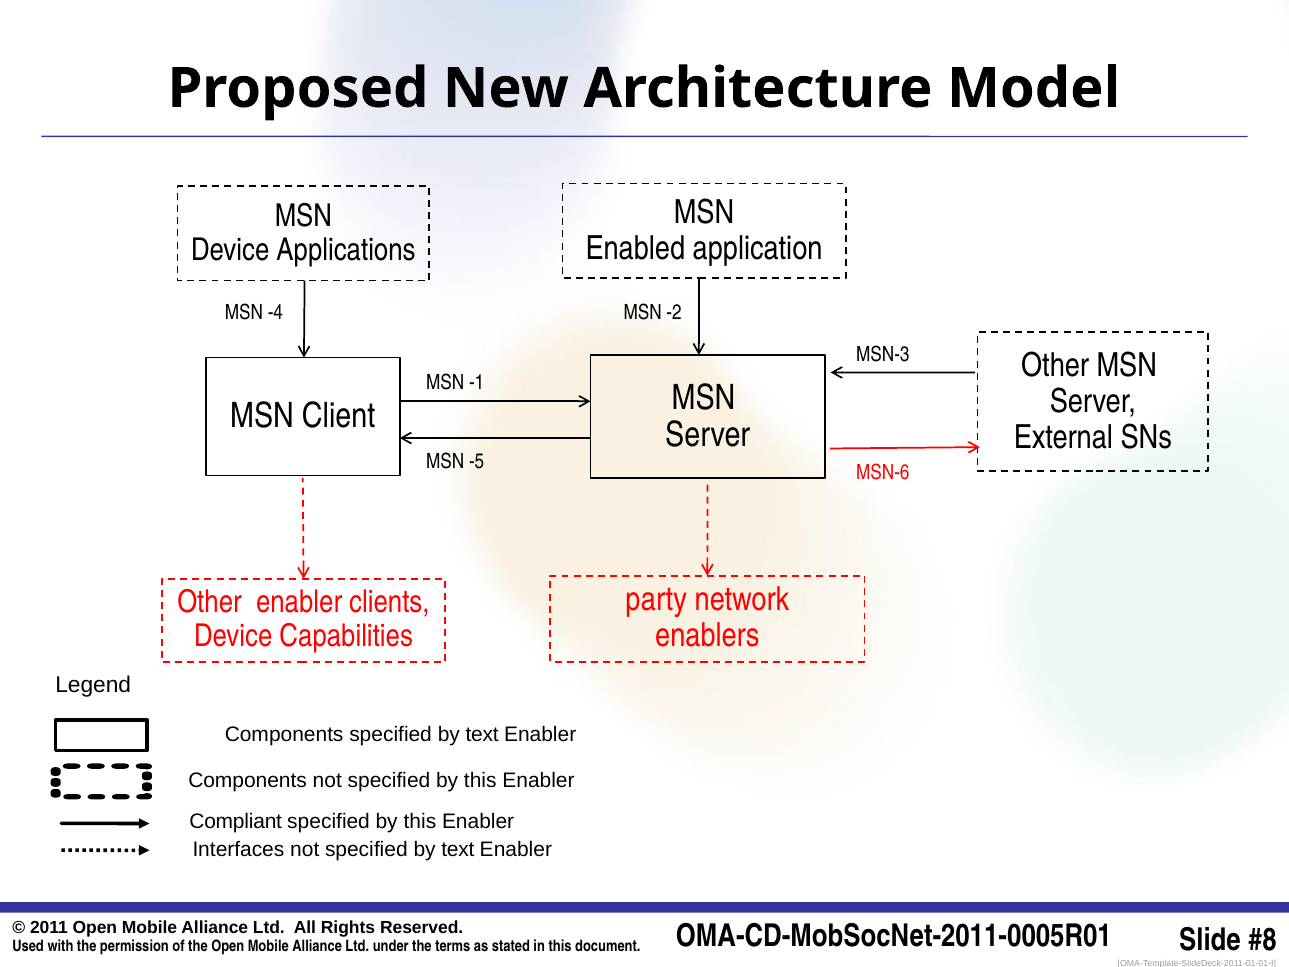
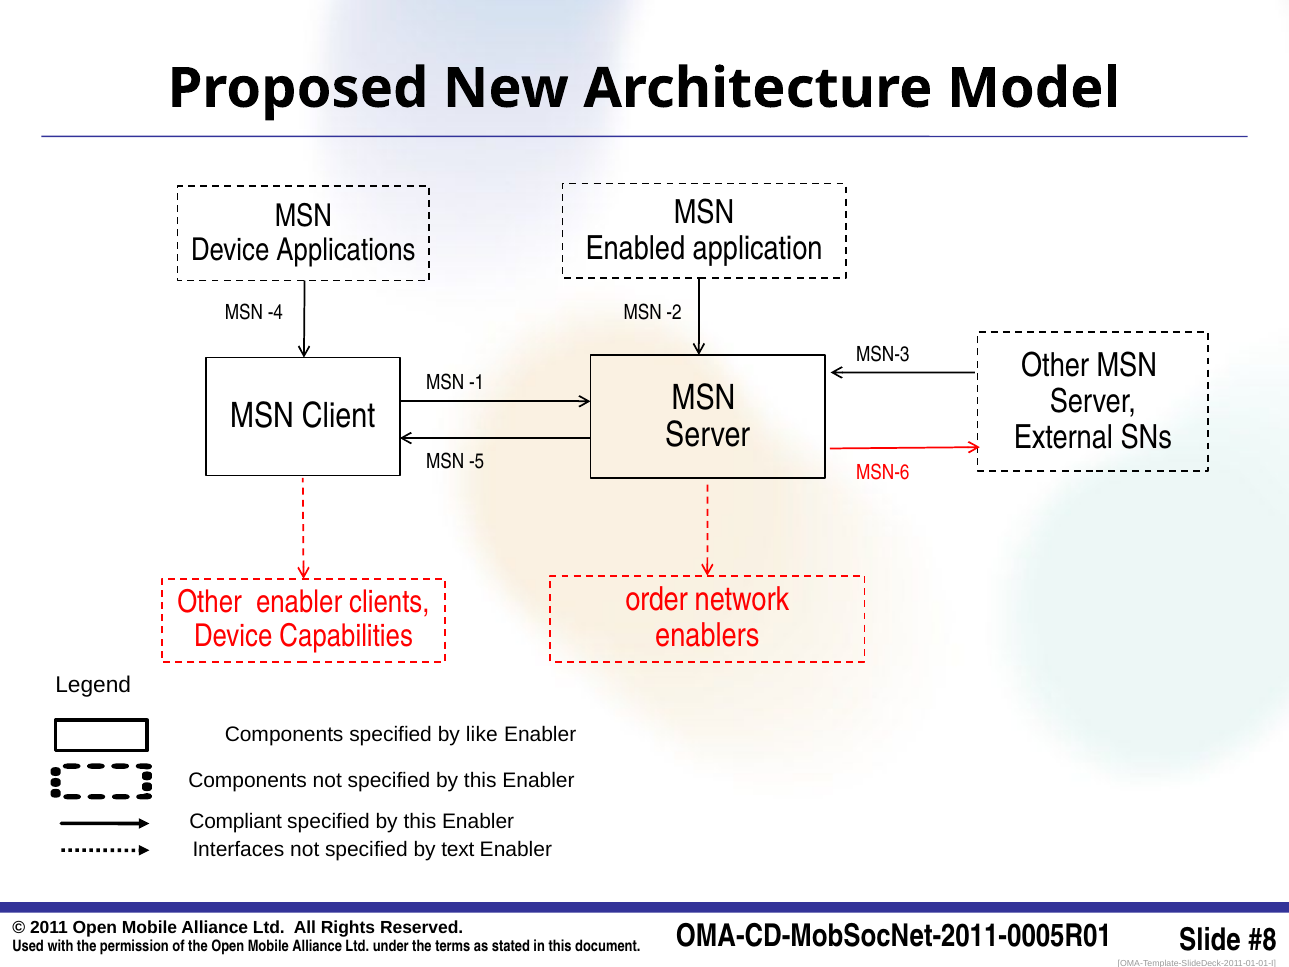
party: party -> order
Components specified by text: text -> like
